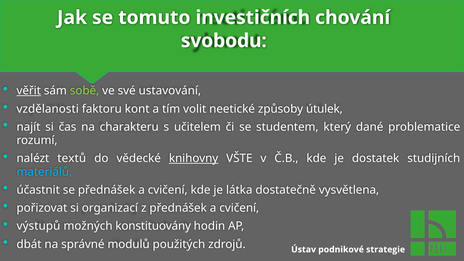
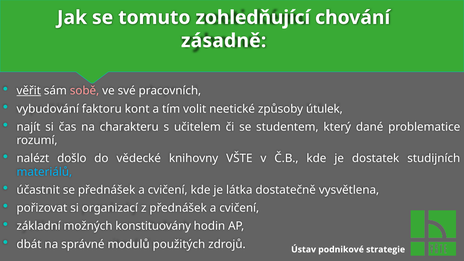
investičních: investičních -> zohledňující
svobodu: svobodu -> zásadně
sobě colour: light green -> pink
ustavování: ustavování -> pracovních
vzdělanosti: vzdělanosti -> vybudování
textů: textů -> došlo
knihovny underline: present -> none
výstupů: výstupů -> základní
